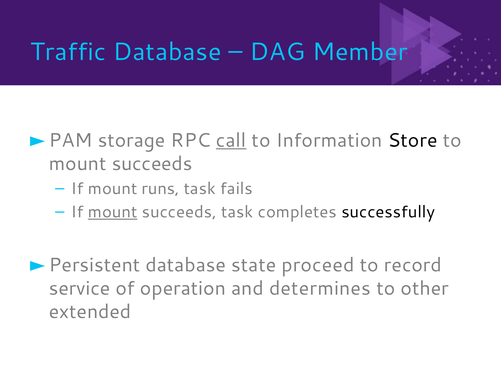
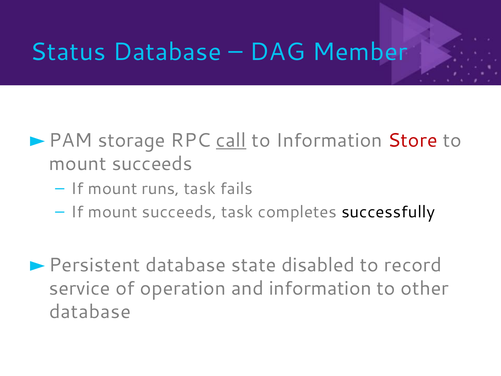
Traffic: Traffic -> Status
Store colour: black -> red
mount at (113, 212) underline: present -> none
proceed: proceed -> disabled
and determines: determines -> information
extended at (90, 312): extended -> database
